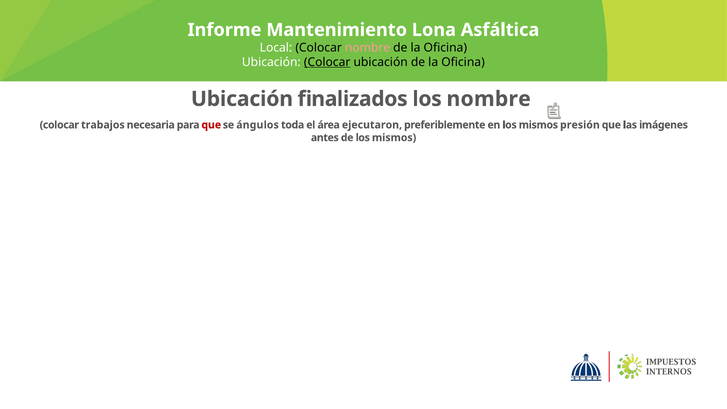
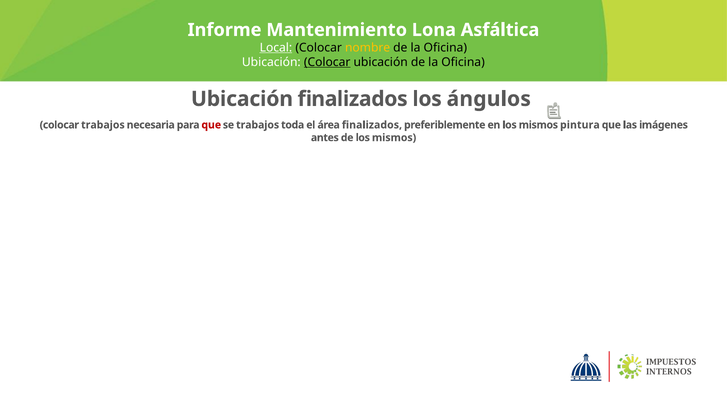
Local underline: none -> present
nombre at (368, 48) colour: pink -> yellow
los nombre: nombre -> ángulos
se ángulos: ángulos -> trabajos
área ejecutaron: ejecutaron -> finalizados
presión: presión -> pintura
